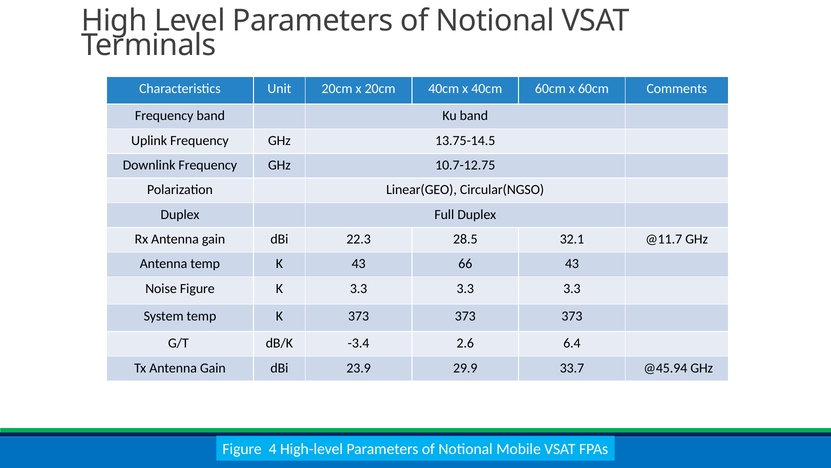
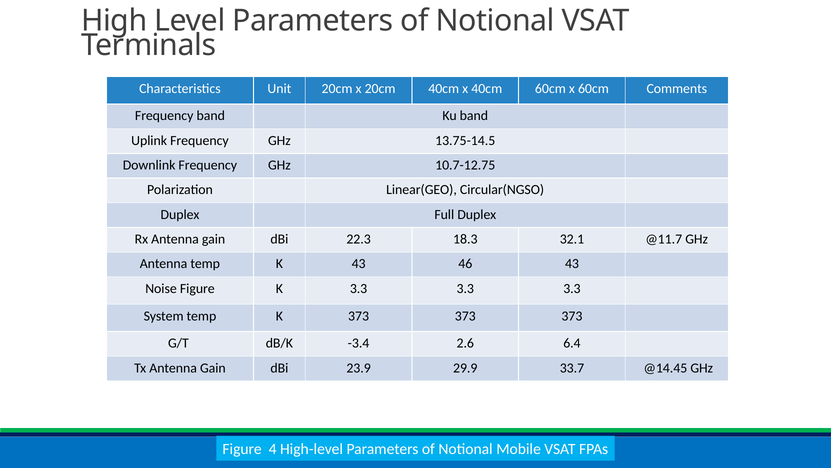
28.5: 28.5 -> 18.3
66: 66 -> 46
@45.94: @45.94 -> @14.45
